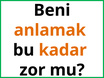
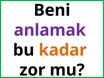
anlamak colour: orange -> purple
